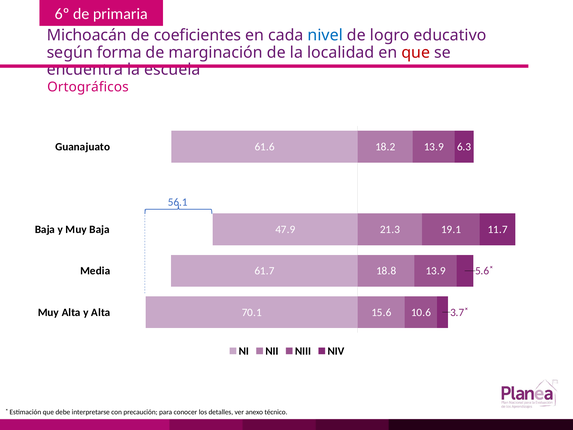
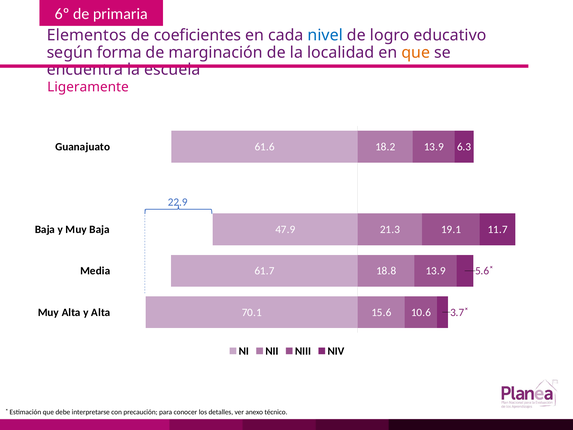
Michoacán: Michoacán -> Elementos
que at (416, 52) colour: red -> orange
Ortográficos: Ortográficos -> Ligeramente
56.1: 56.1 -> 22.9
